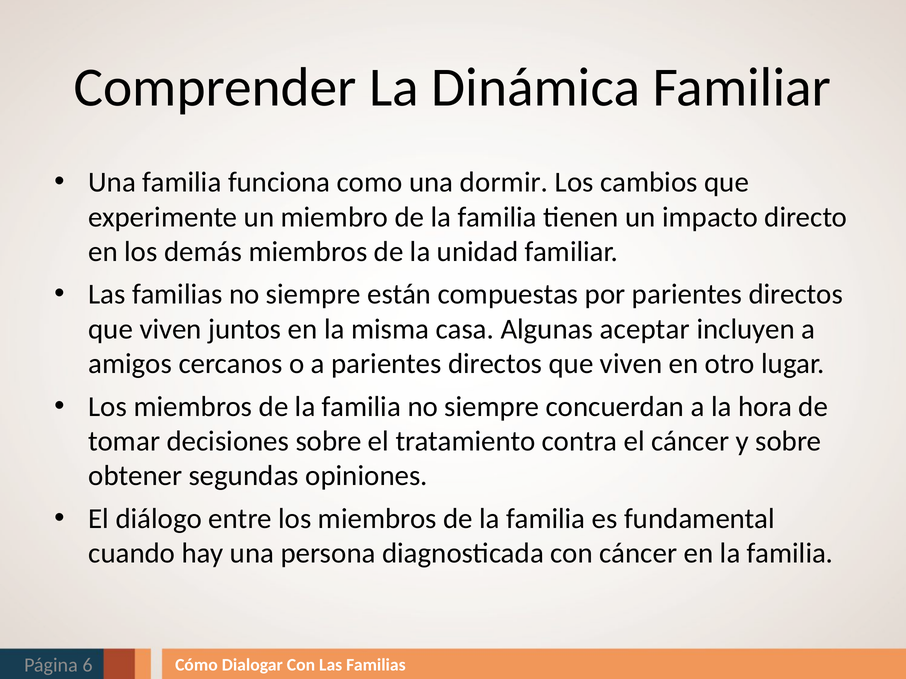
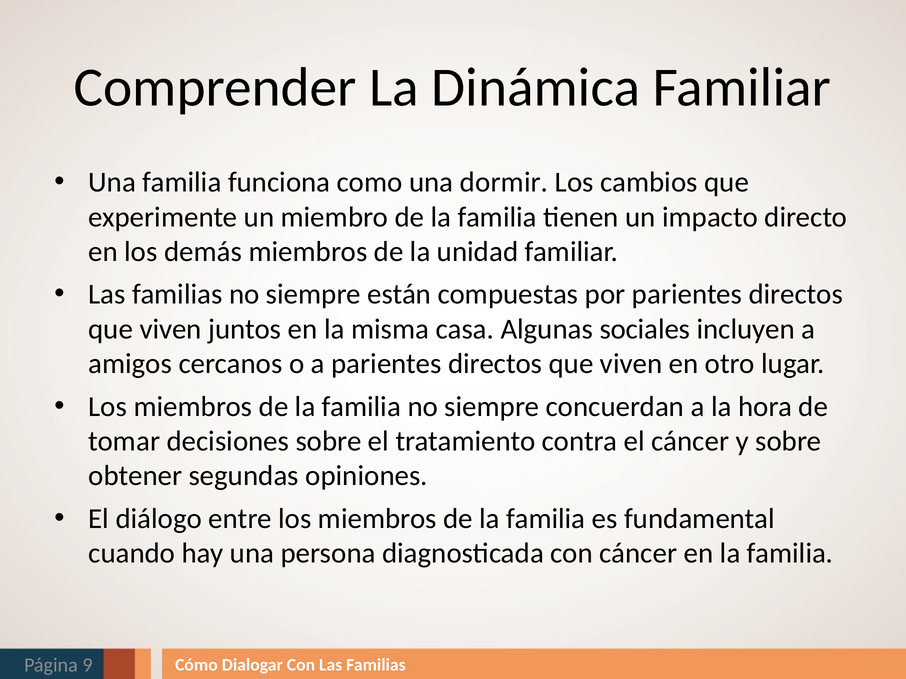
aceptar: aceptar -> sociales
6: 6 -> 9
